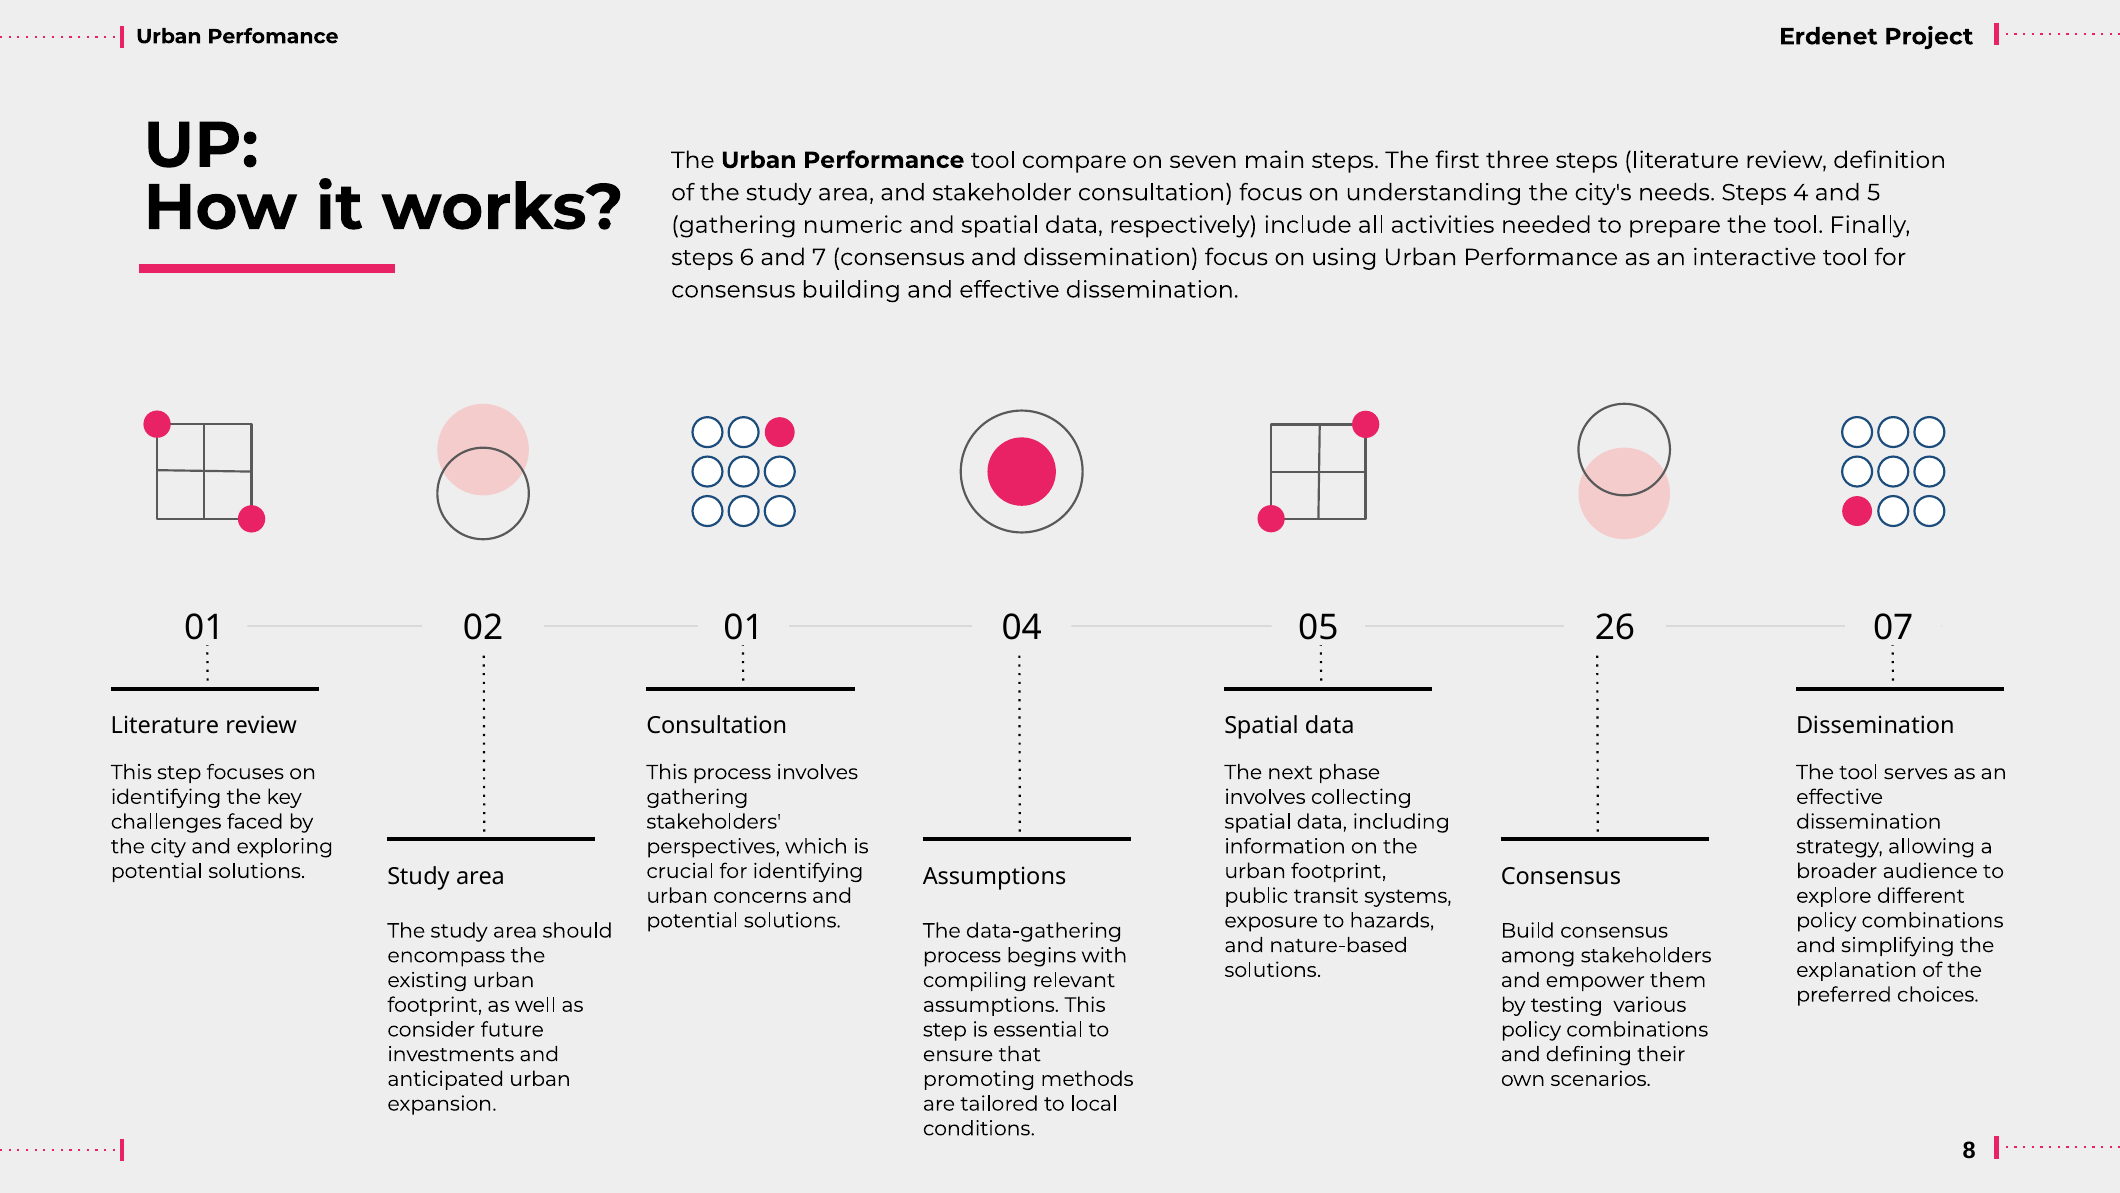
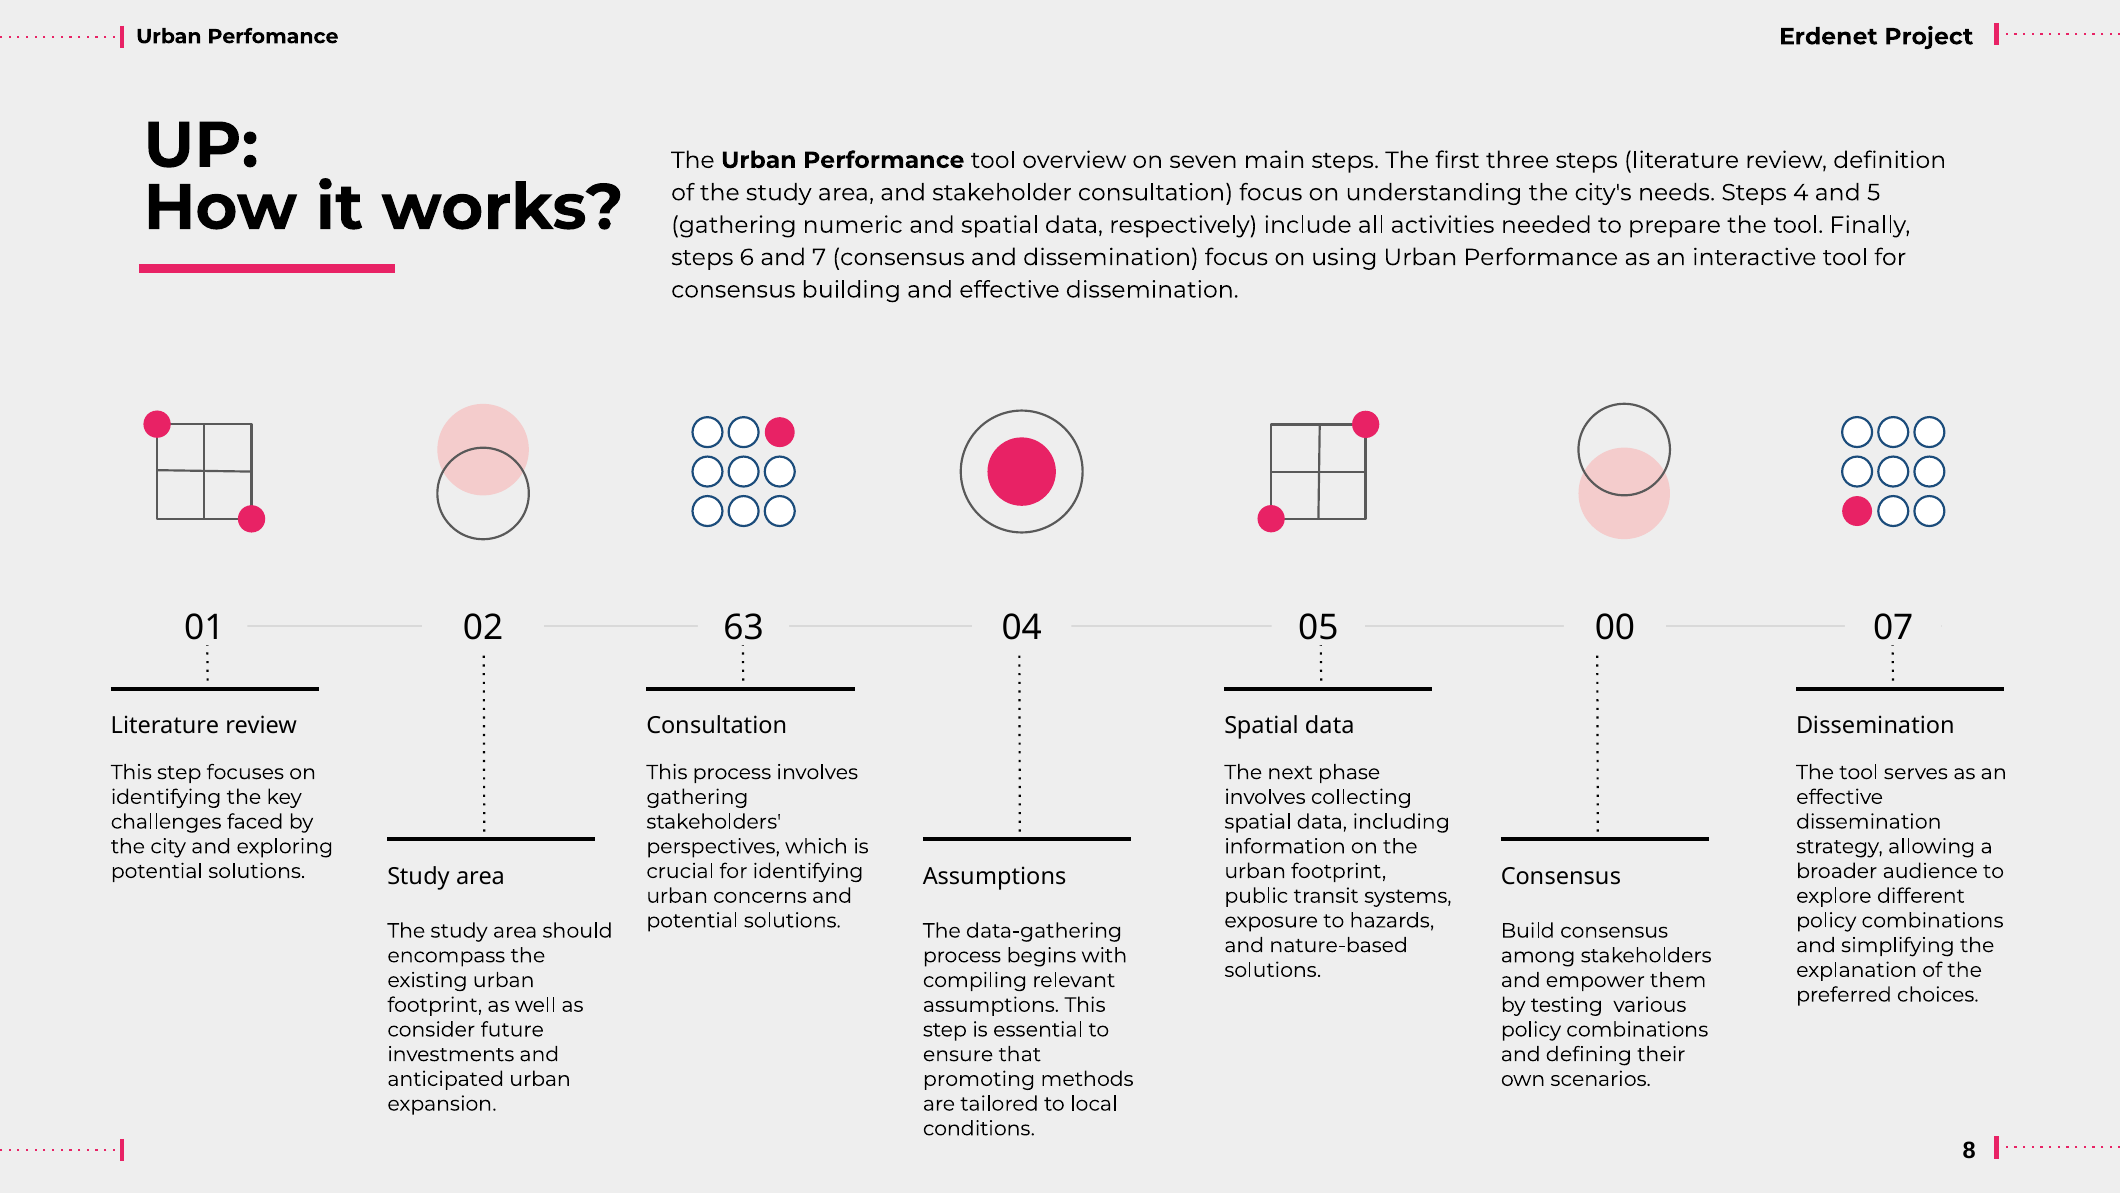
compare: compare -> overview
02 01: 01 -> 63
26: 26 -> 00
